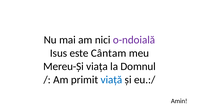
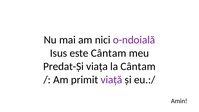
Mereu-Și: Mereu-Și -> Predat-Și
la Domnul: Domnul -> Cântam
viață colour: blue -> purple
